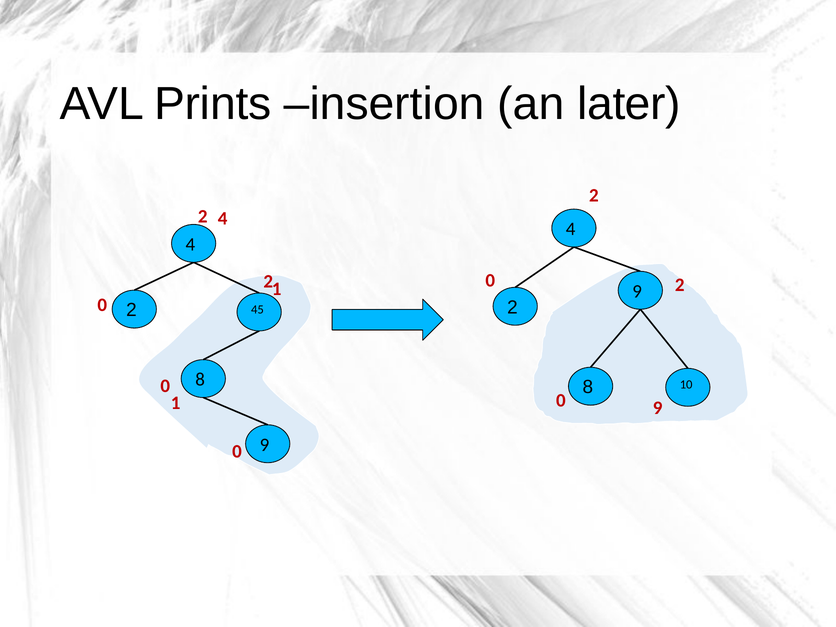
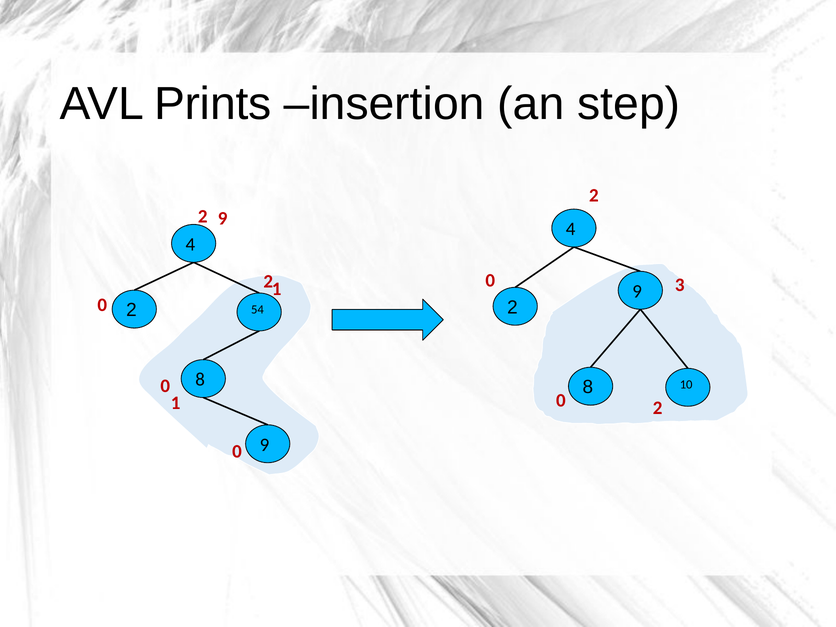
later: later -> step
4 at (223, 219): 4 -> 9
2 at (680, 285): 2 -> 3
45: 45 -> 54
9 at (658, 408): 9 -> 2
